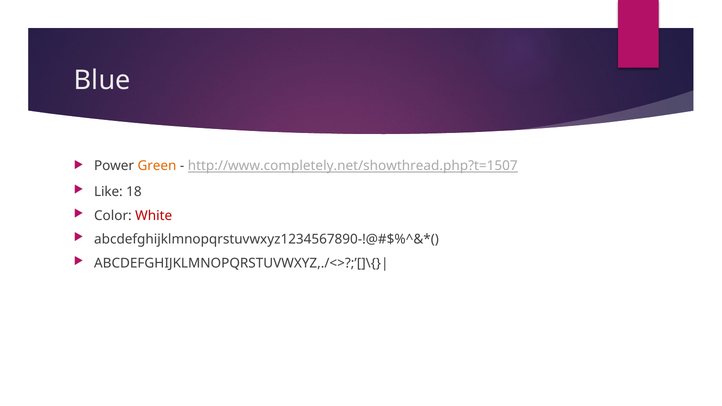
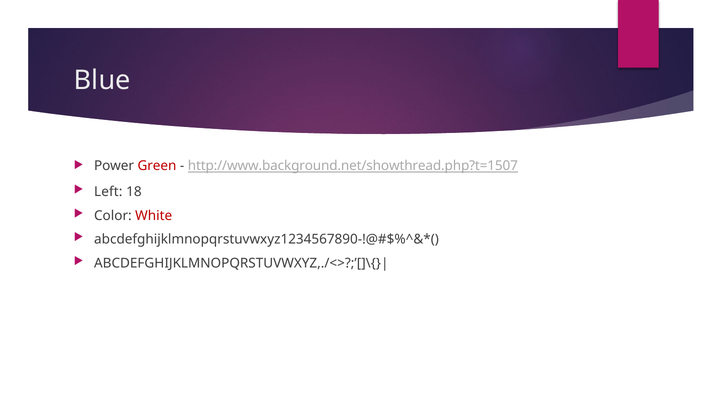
Green colour: orange -> red
http://www.completely.net/showthread.php?t=1507: http://www.completely.net/showthread.php?t=1507 -> http://www.background.net/showthread.php?t=1507
Like: Like -> Left
